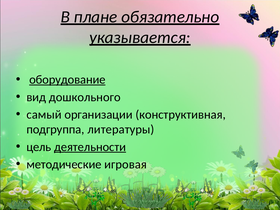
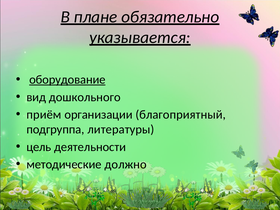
самый: самый -> приём
конструктивная: конструктивная -> благоприятный
деятельности underline: present -> none
игровая: игровая -> должно
